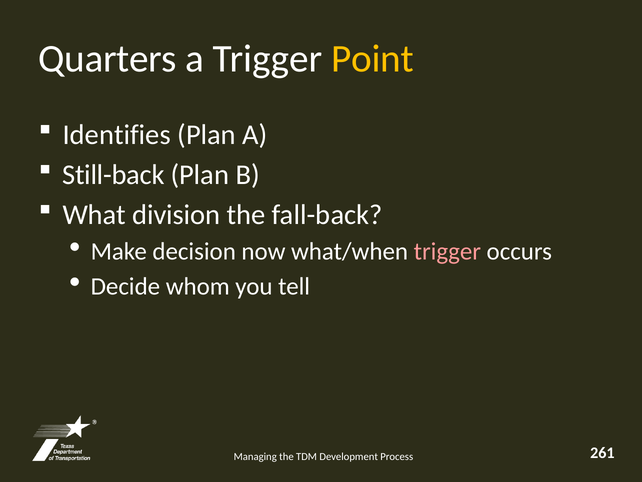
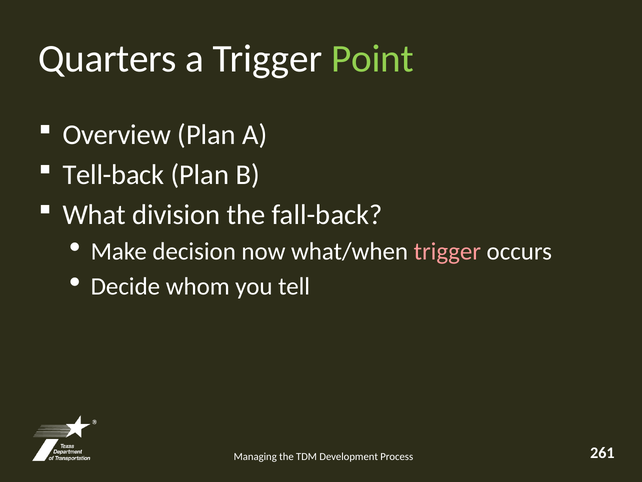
Point colour: yellow -> light green
Identifies: Identifies -> Overview
Still-back: Still-back -> Tell-back
